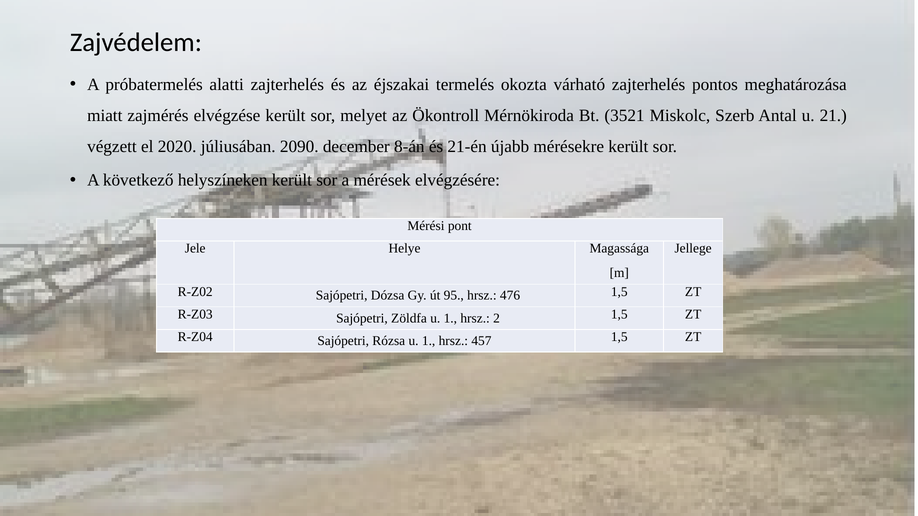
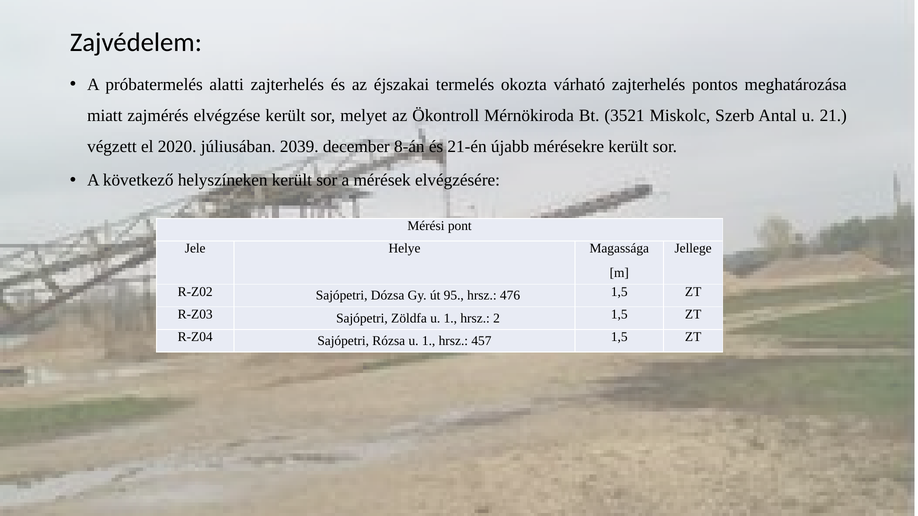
2090: 2090 -> 2039
